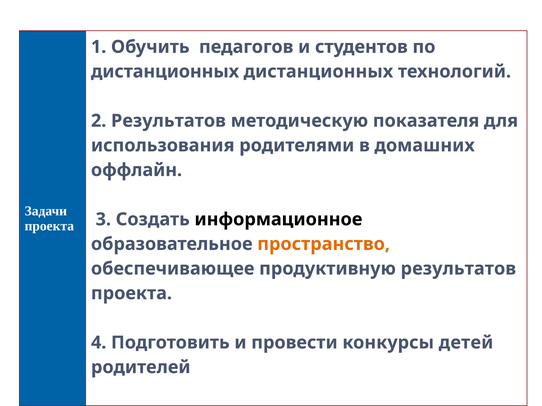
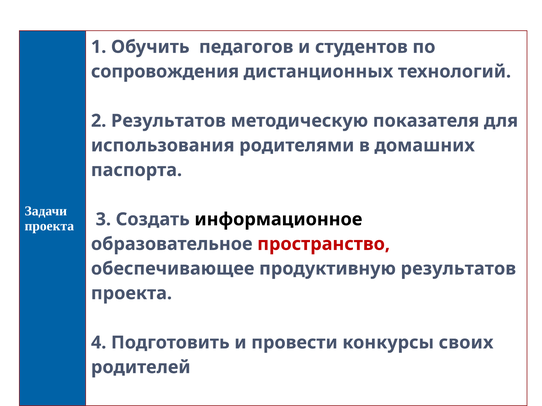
дистанционных at (165, 72): дистанционных -> сопровождения
оффлайн: оффлайн -> паспорта
пространство colour: orange -> red
детей: детей -> своих
